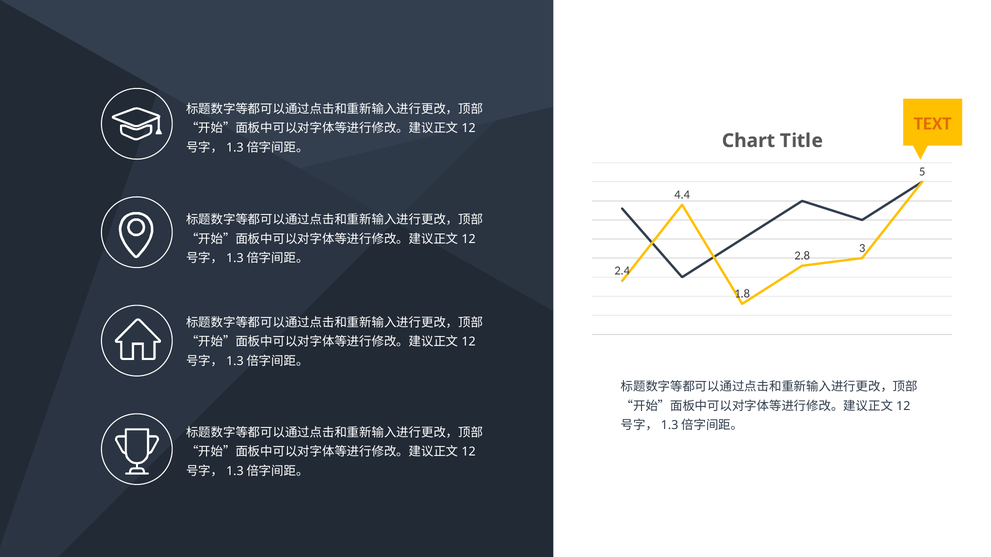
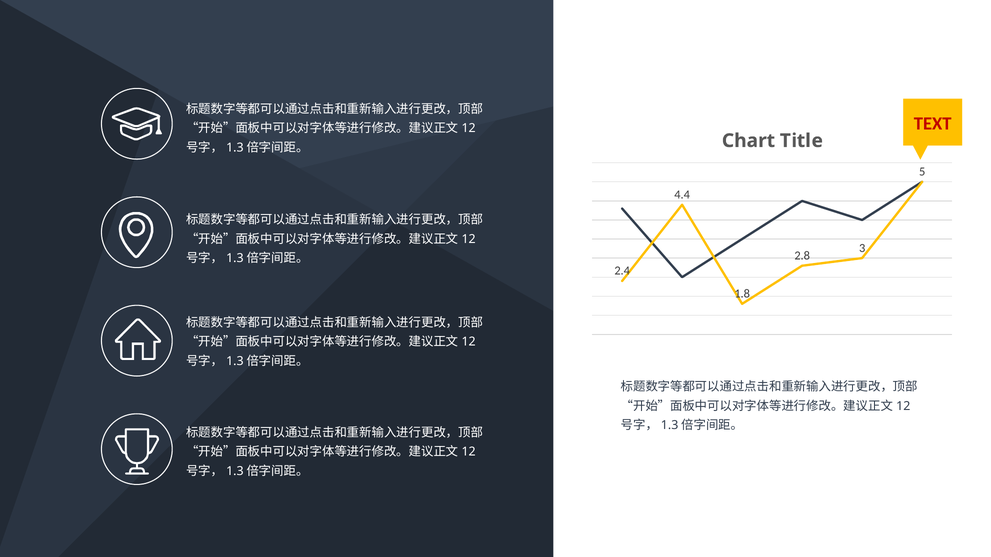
TEXT colour: orange -> red
